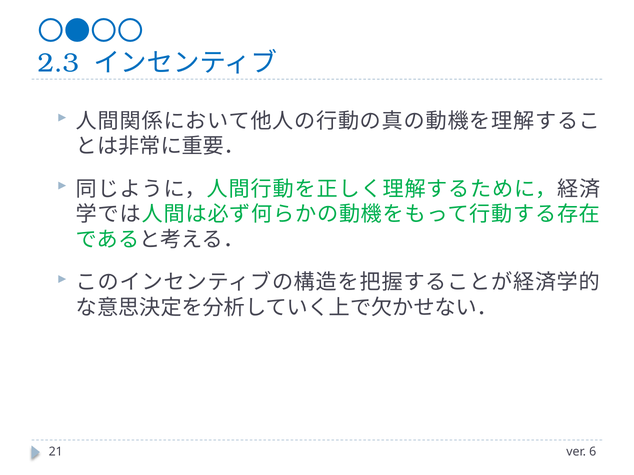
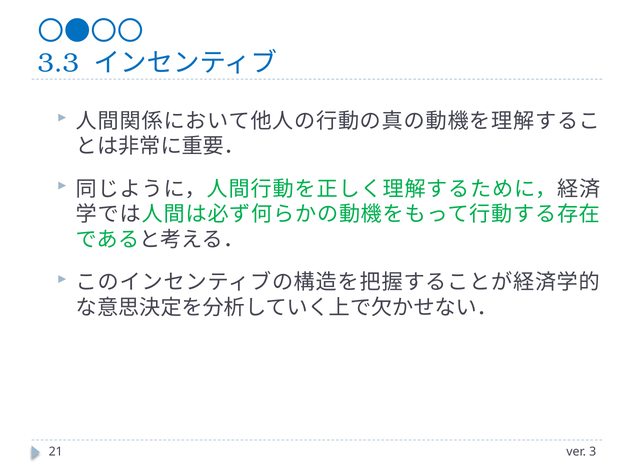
2.3: 2.3 -> 3.3
6: 6 -> 3
